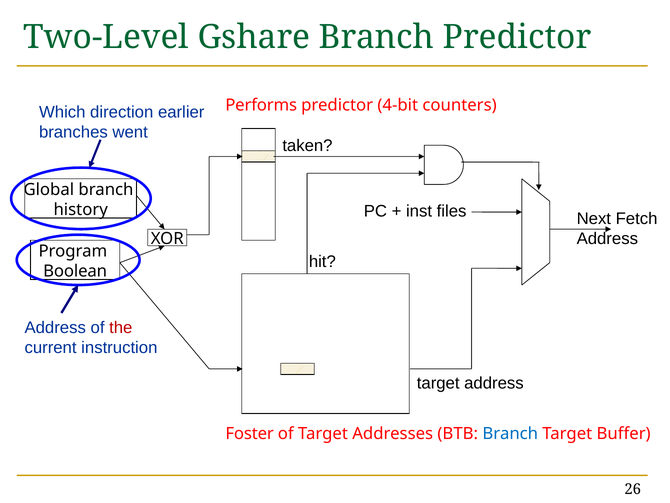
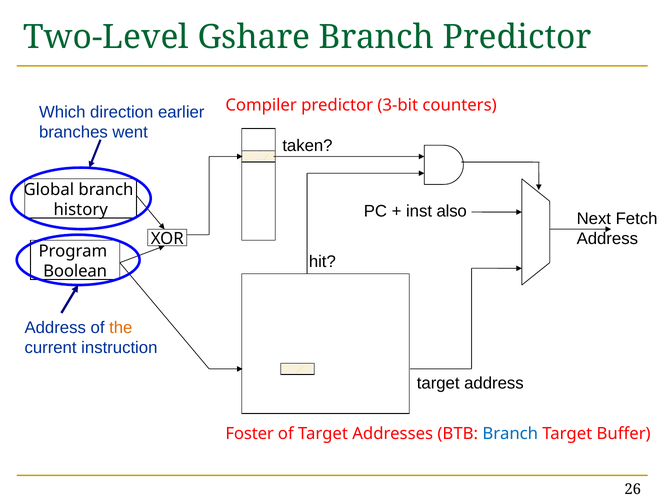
Performs: Performs -> Compiler
4-bit: 4-bit -> 3-bit
files: files -> also
the colour: red -> orange
